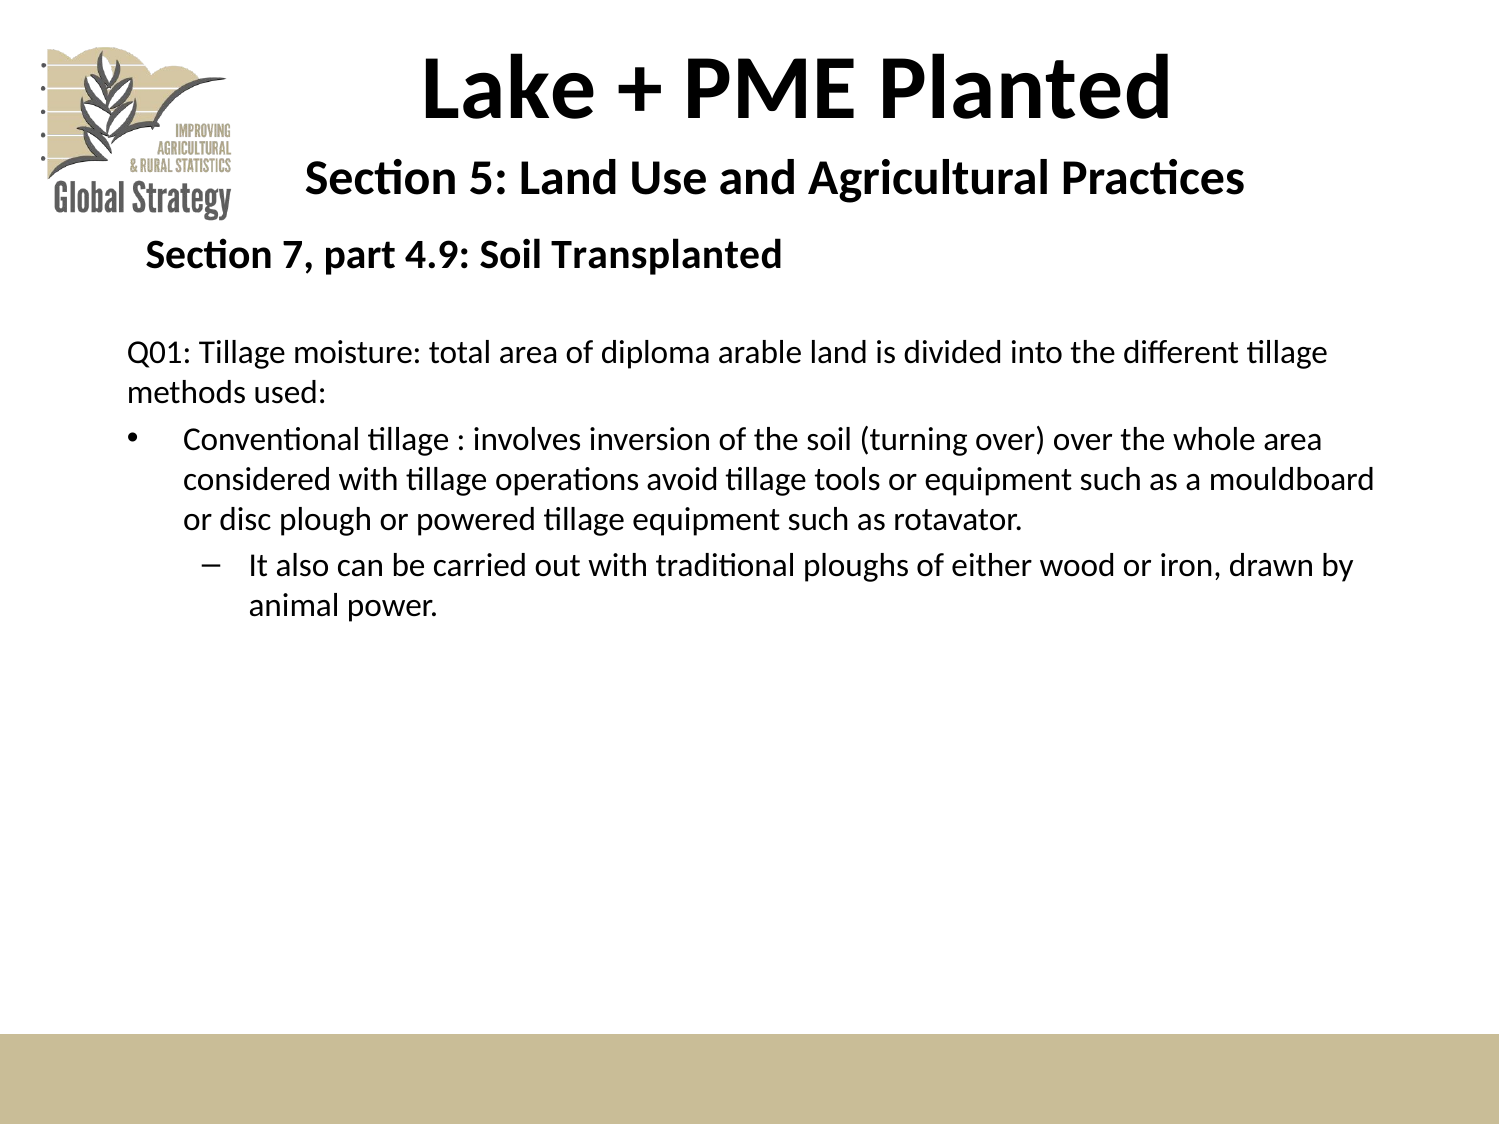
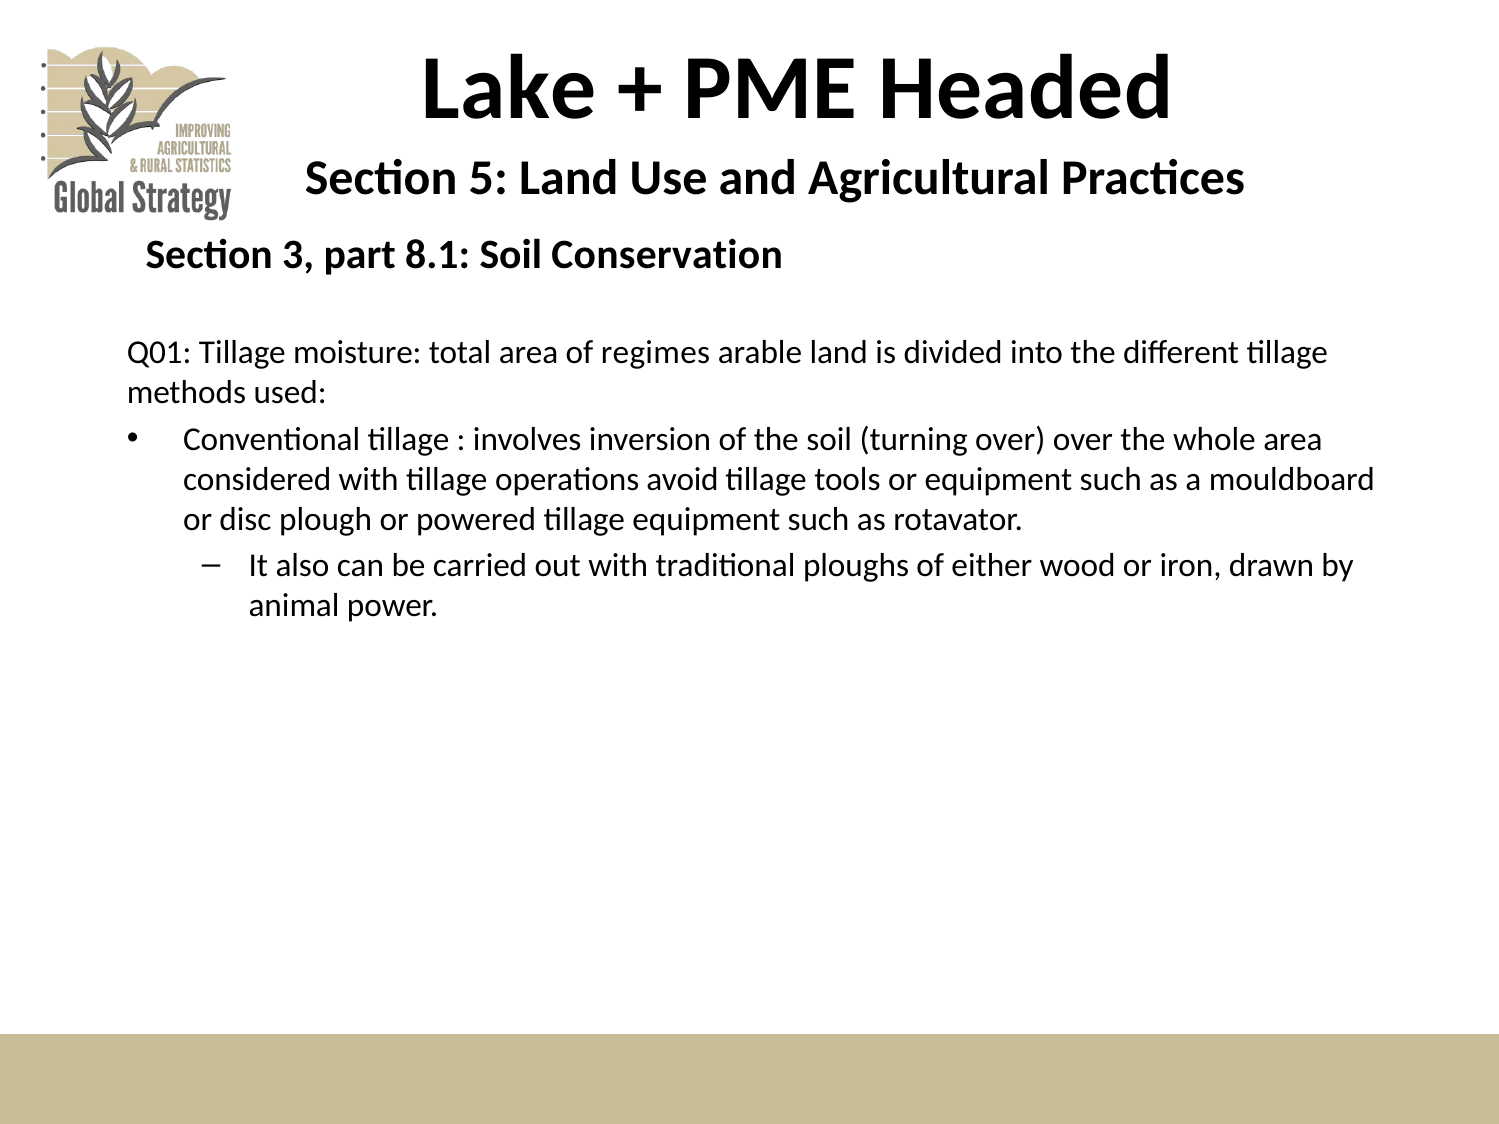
Planted: Planted -> Headed
7: 7 -> 3
4.9: 4.9 -> 8.1
Transplanted: Transplanted -> Conservation
diploma: diploma -> regimes
